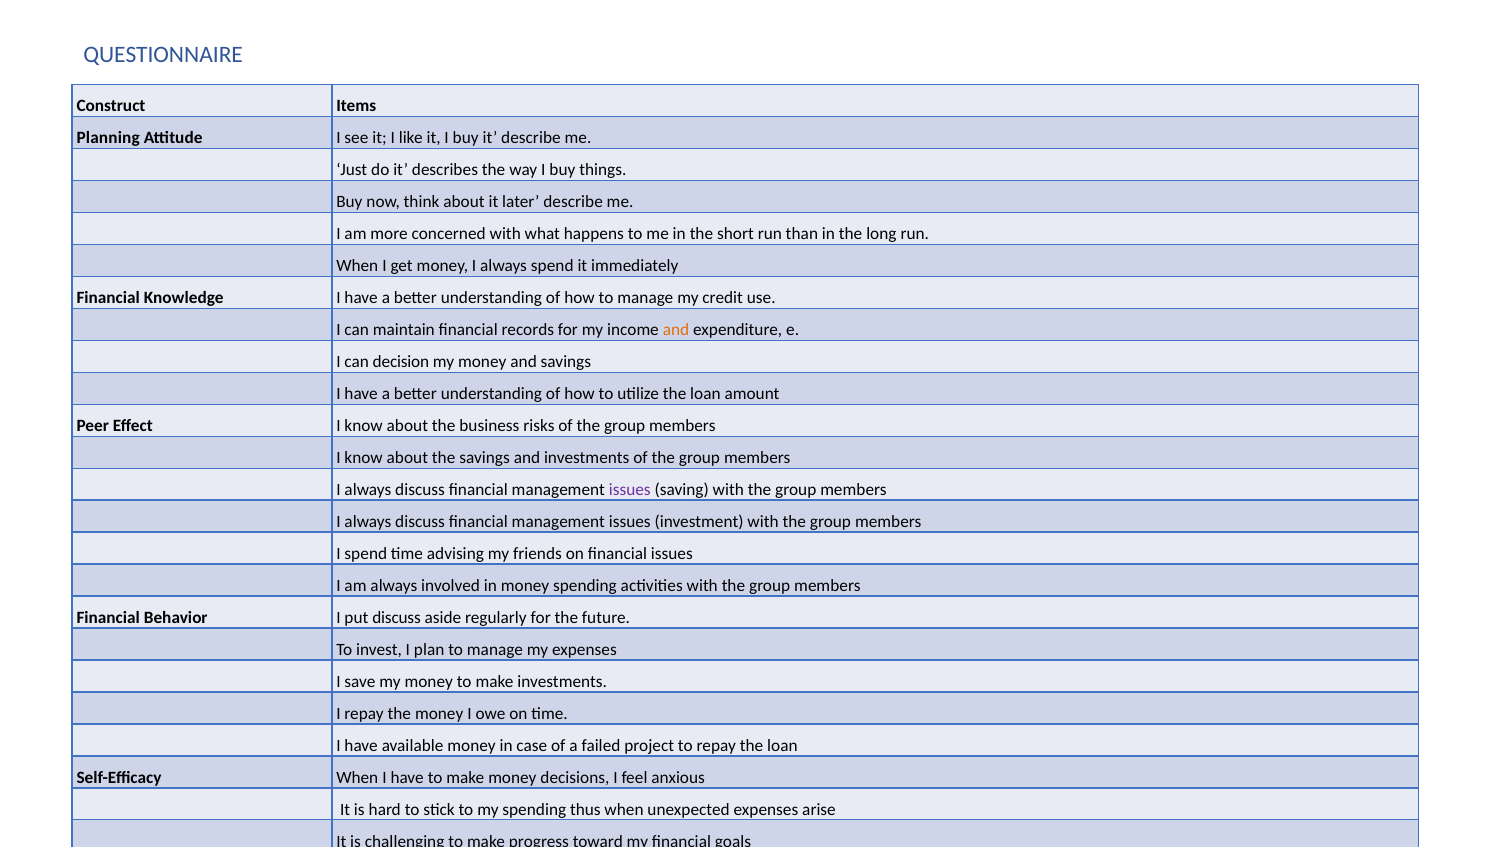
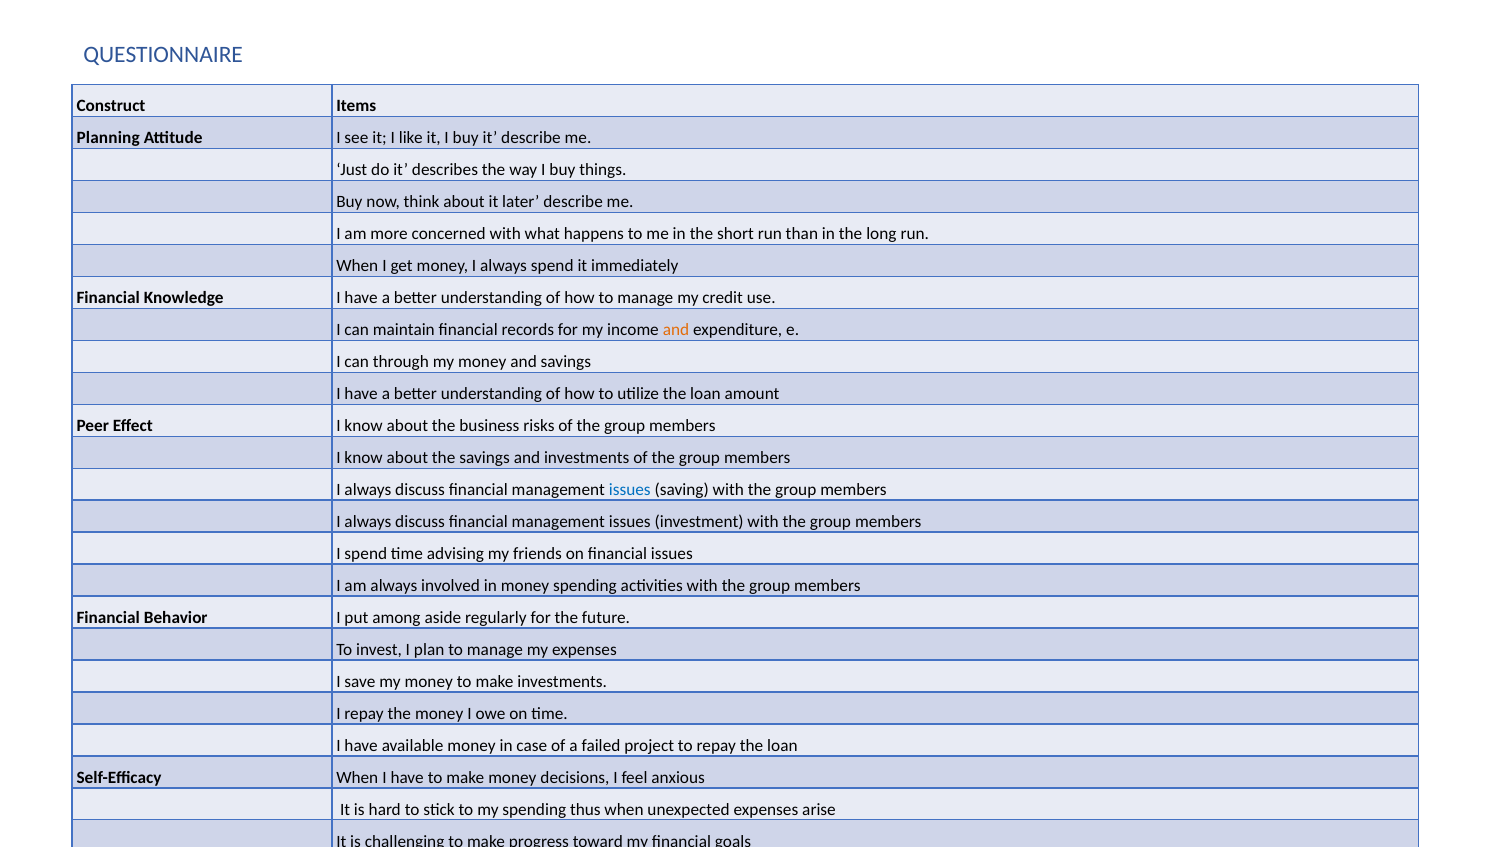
decision: decision -> through
issues at (630, 489) colour: purple -> blue
put discuss: discuss -> among
